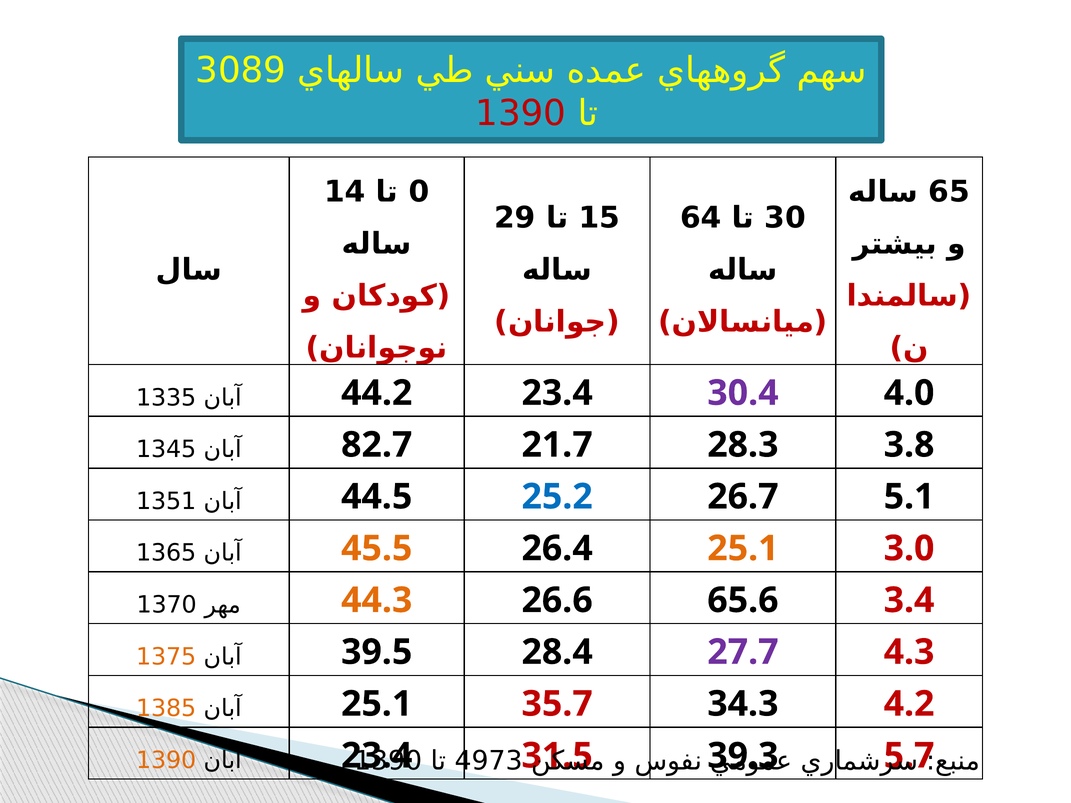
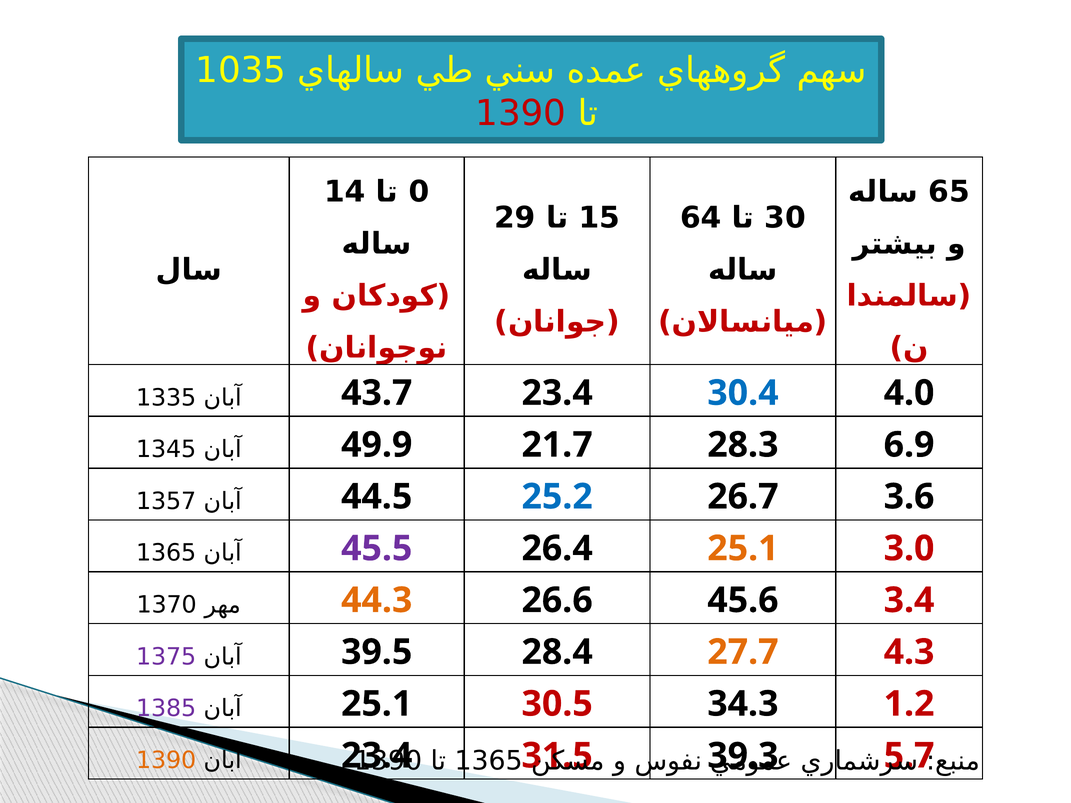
3089: 3089 -> 1035
44.2: 44.2 -> 43.7
30.4 colour: purple -> blue
82.7: 82.7 -> 49.9
3.8: 3.8 -> 6.9
1351: 1351 -> 1357
5.1: 5.1 -> 3.6
45.5 colour: orange -> purple
65.6: 65.6 -> 45.6
1375 colour: orange -> purple
27.7 colour: purple -> orange
1385 colour: orange -> purple
35.7: 35.7 -> 30.5
4.2: 4.2 -> 1.2
4973 at (489, 761): 4973 -> 1365
